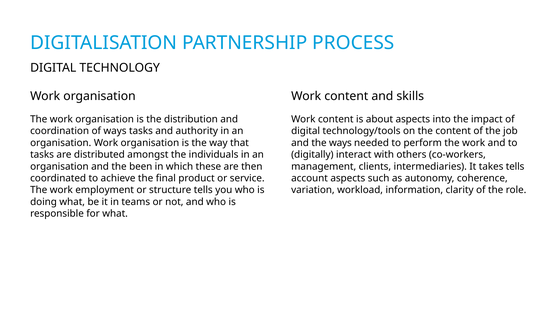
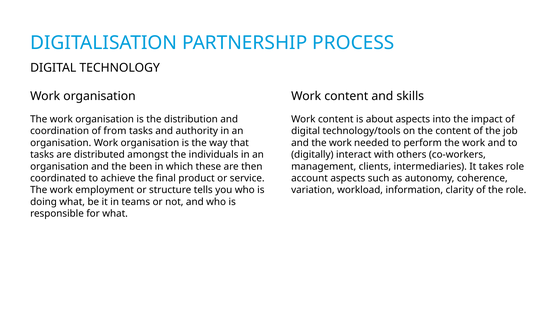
of ways: ways -> from
and the ways: ways -> work
takes tells: tells -> role
